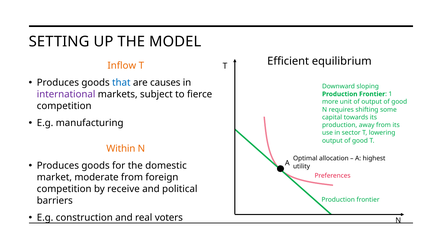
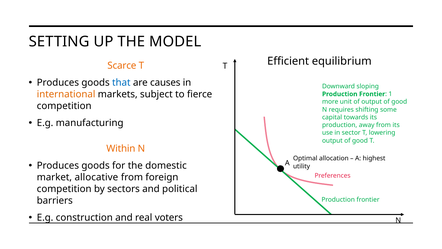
Inflow: Inflow -> Scarce
international colour: purple -> orange
moderate: moderate -> allocative
receive: receive -> sectors
